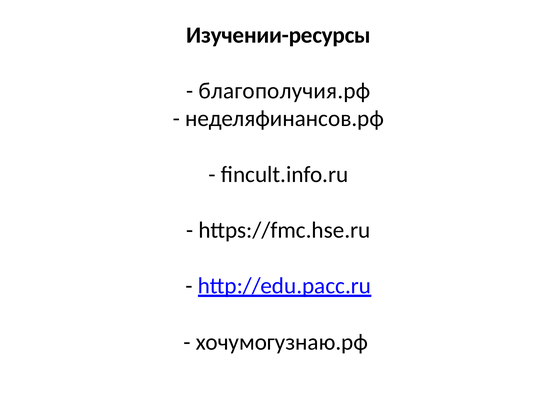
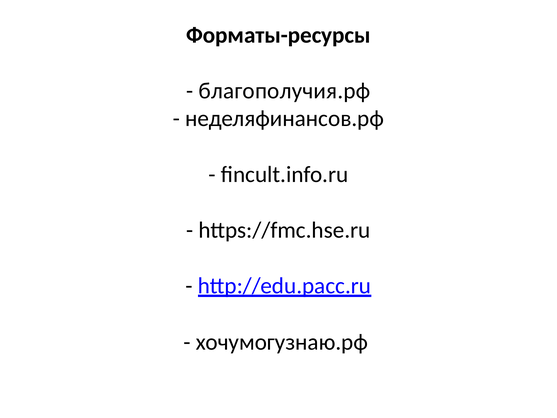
Изучении-ресурсы: Изучении-ресурсы -> Форматы-ресурсы
